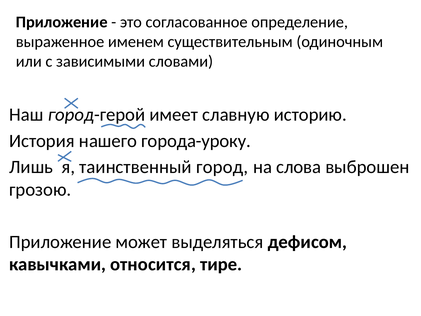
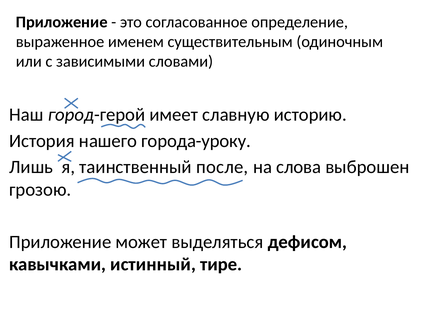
город: город -> после
относится: относится -> истинный
